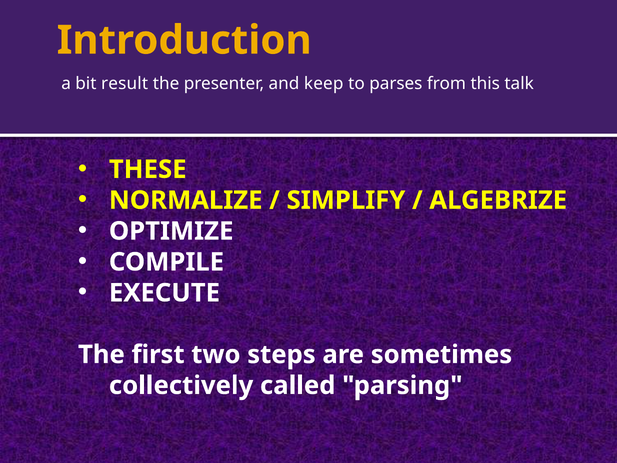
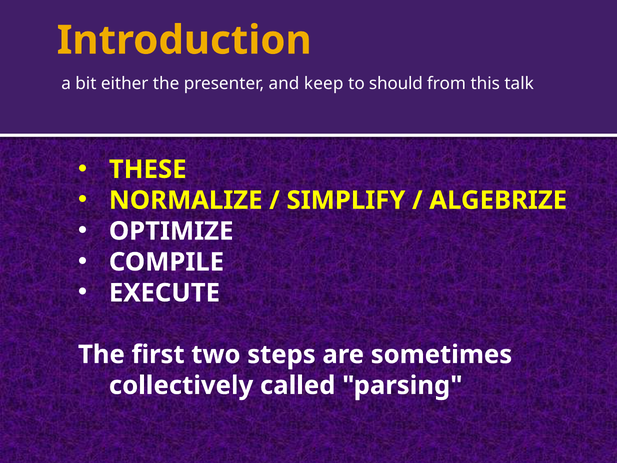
result: result -> either
parses: parses -> should
